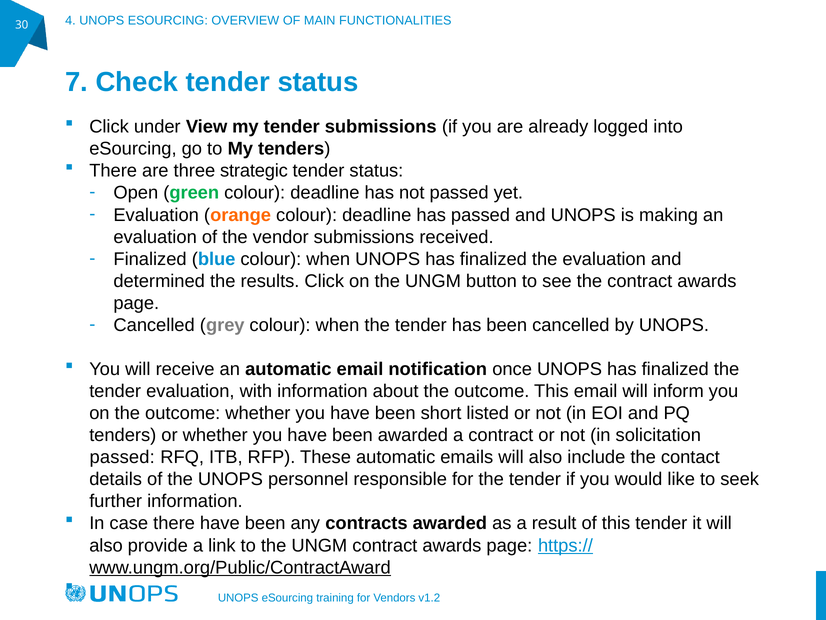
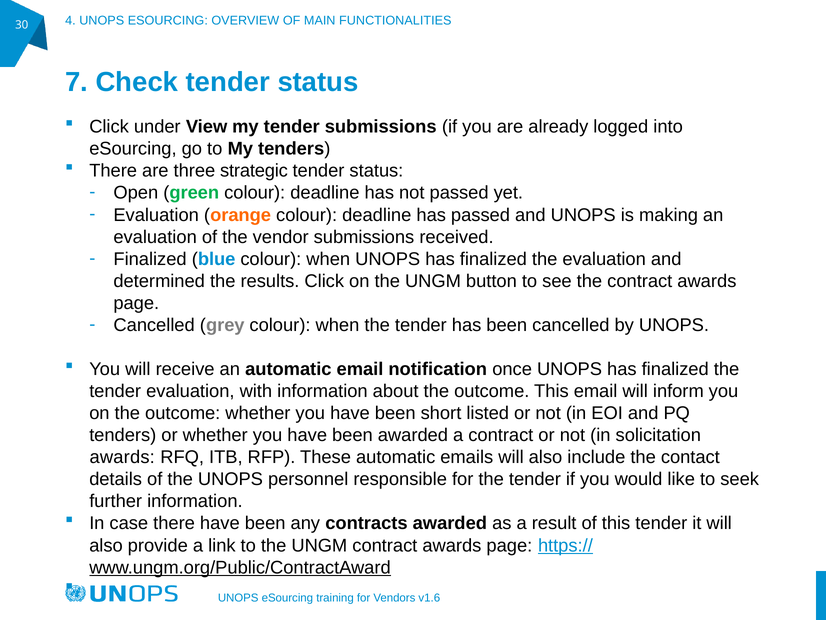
passed at (122, 457): passed -> awards
v1.2: v1.2 -> v1.6
